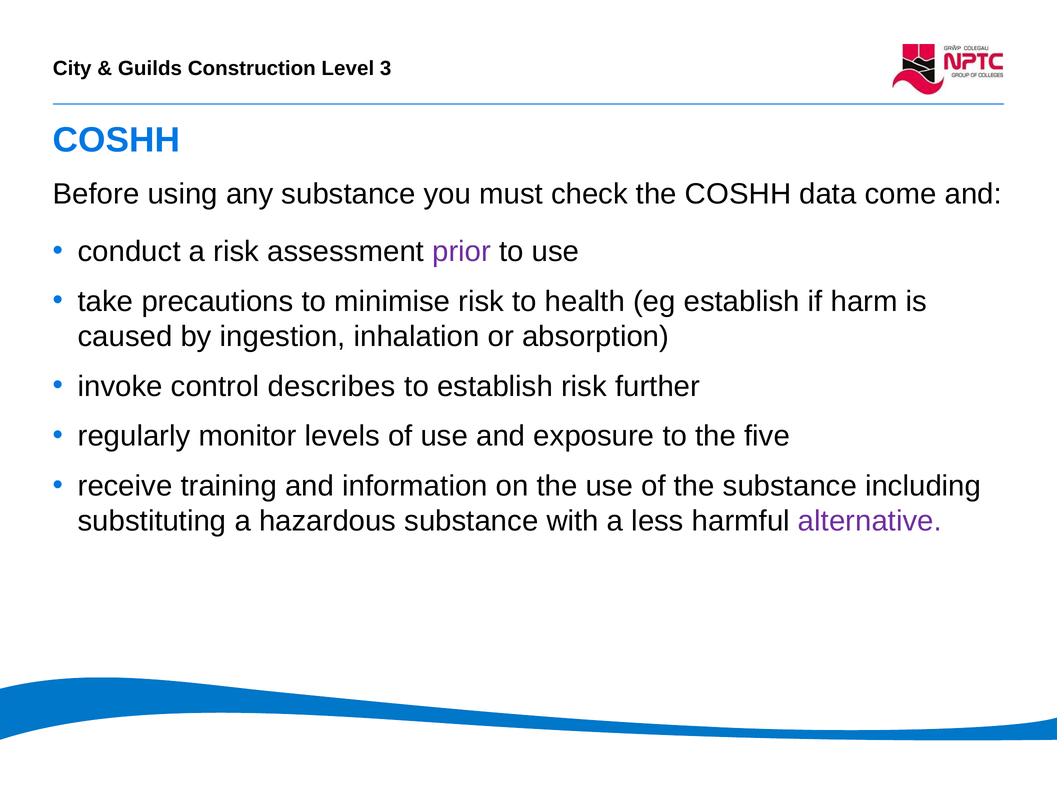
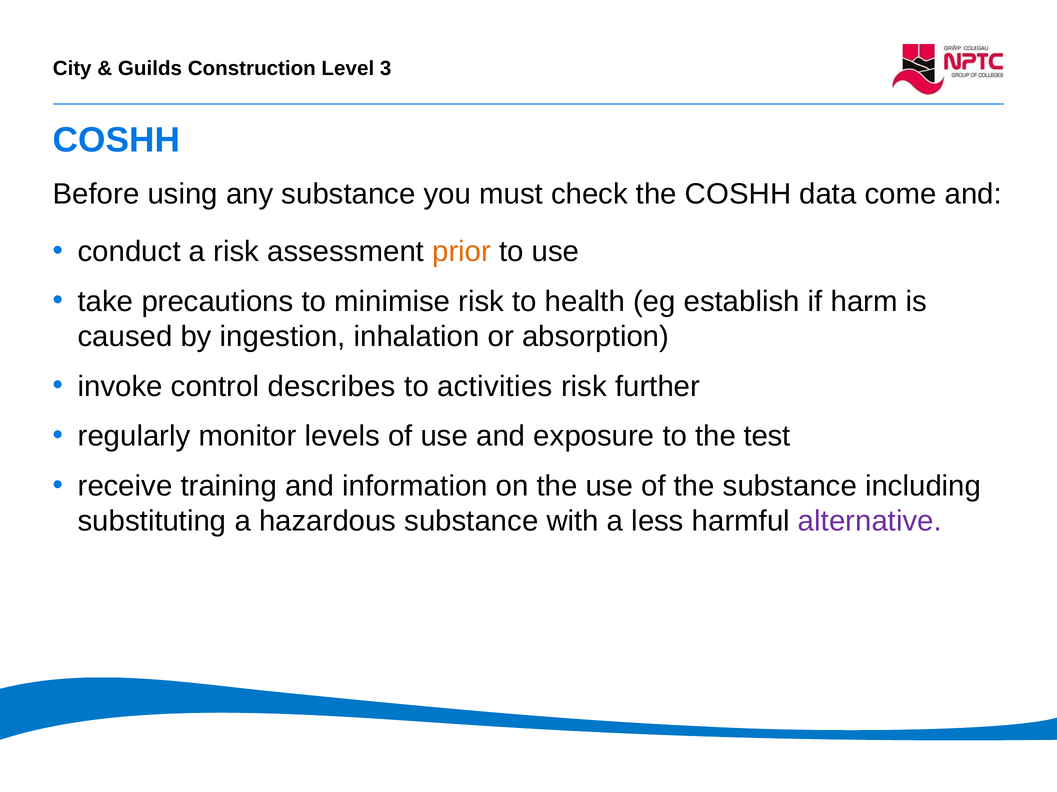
prior colour: purple -> orange
to establish: establish -> activities
five: five -> test
